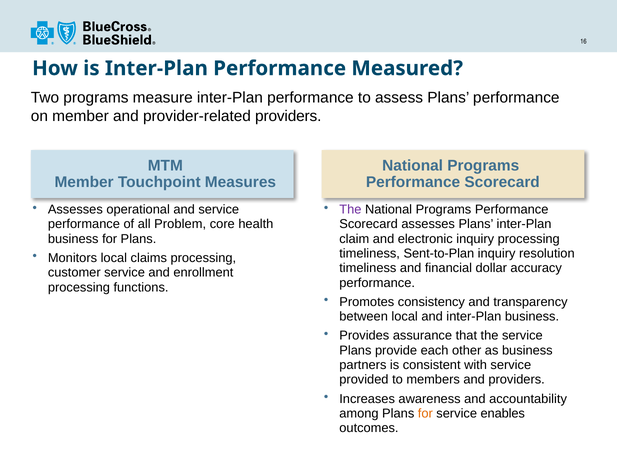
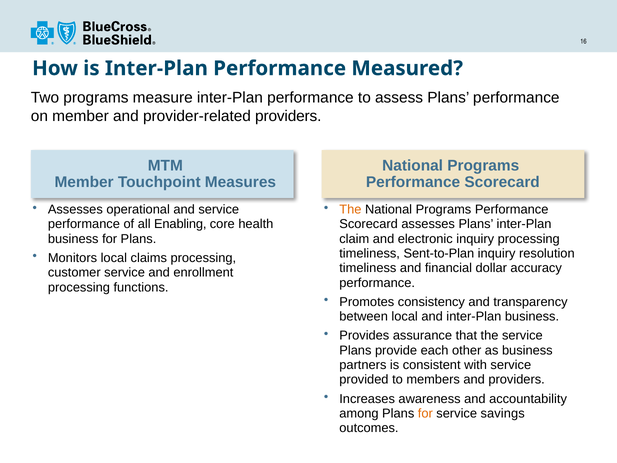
The at (350, 209) colour: purple -> orange
Problem: Problem -> Enabling
enables: enables -> savings
